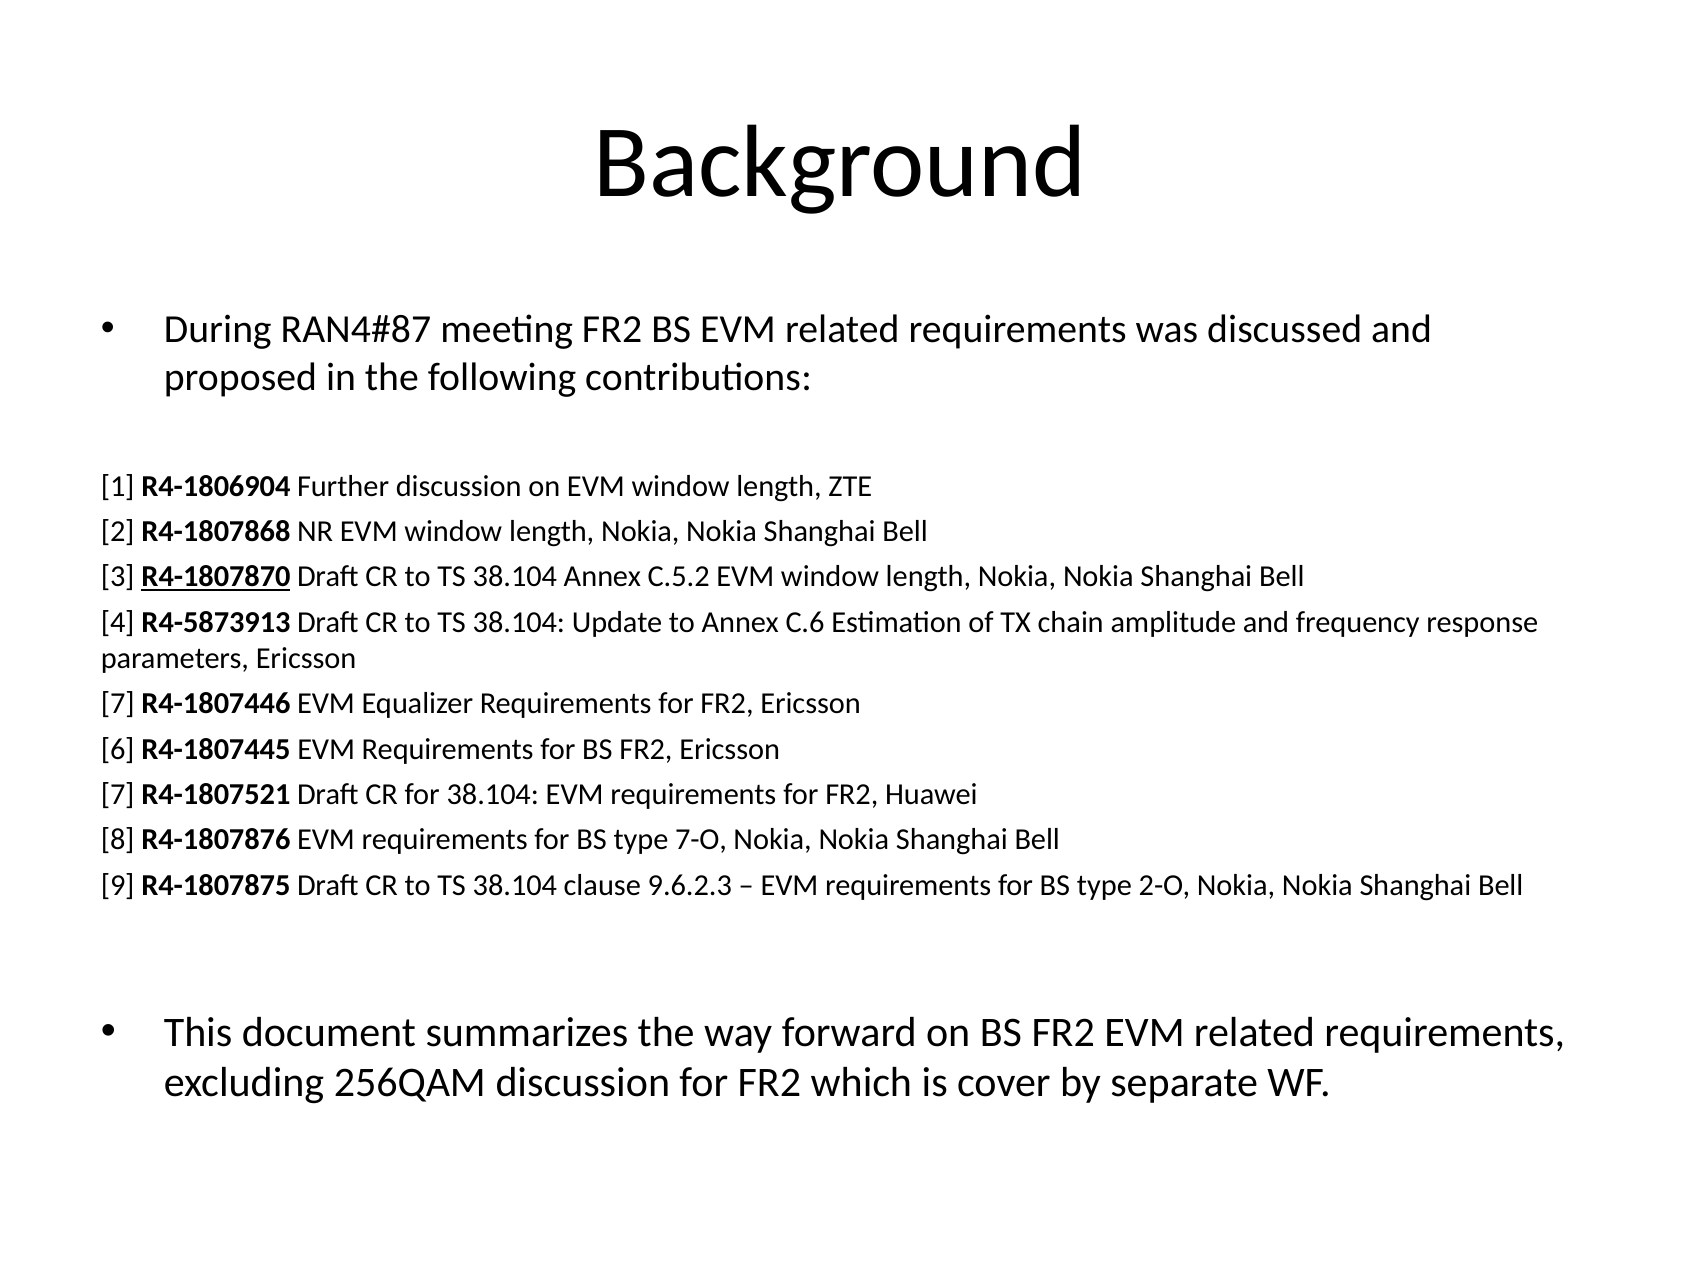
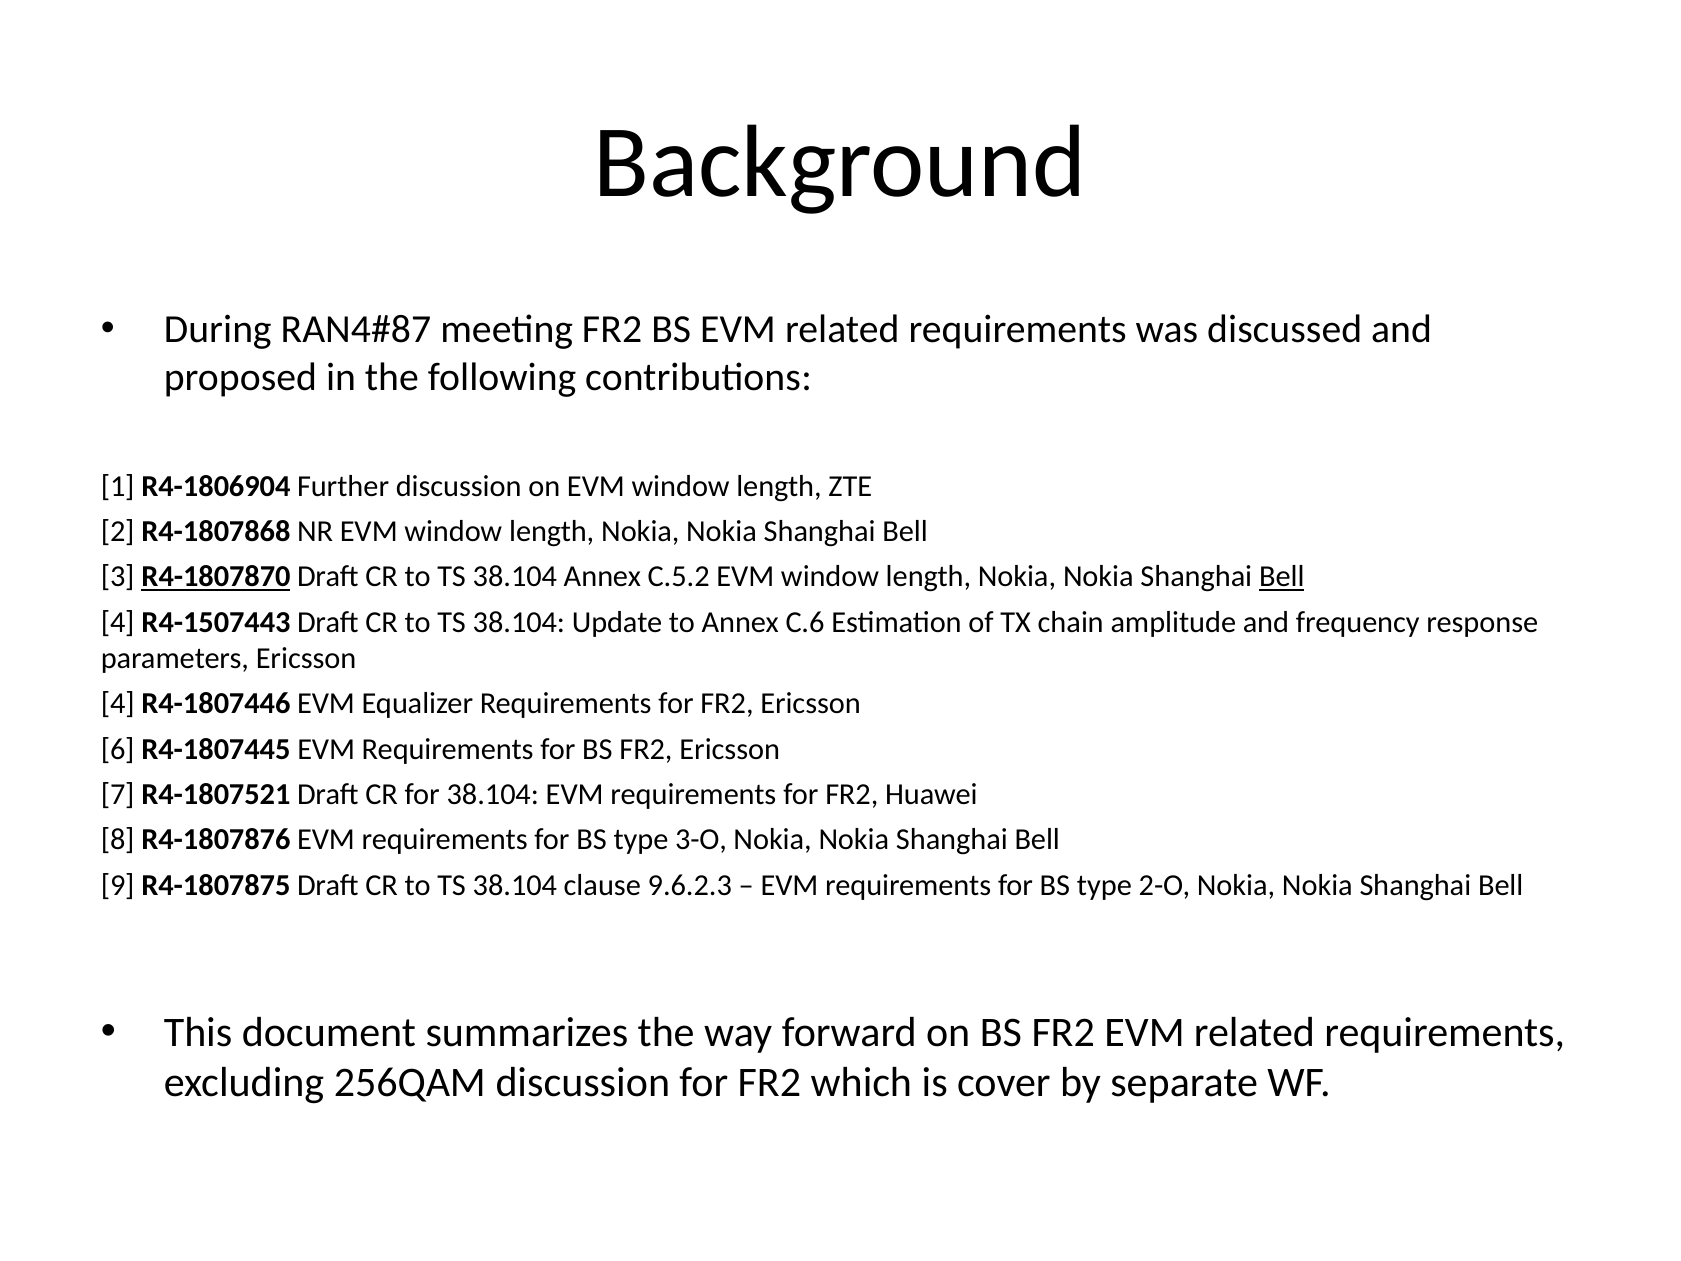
Bell at (1282, 577) underline: none -> present
R4-5873913: R4-5873913 -> R4-1507443
7 at (118, 704): 7 -> 4
7-O: 7-O -> 3-O
